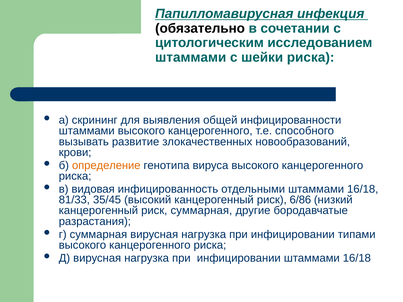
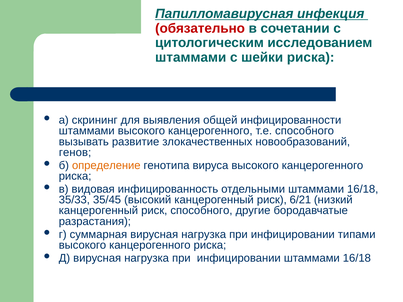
обязательно colour: black -> red
крови: крови -> генов
81/33: 81/33 -> 35/33
6/86: 6/86 -> 6/21
риск суммарная: суммарная -> способного
